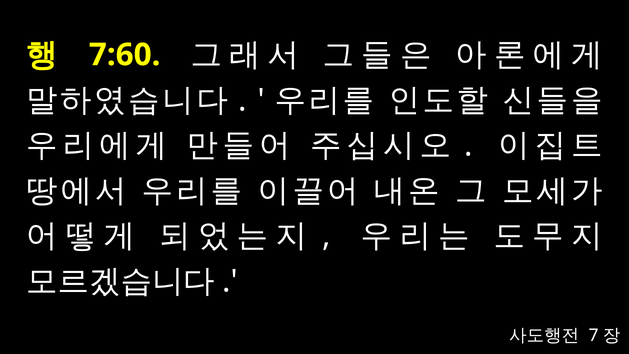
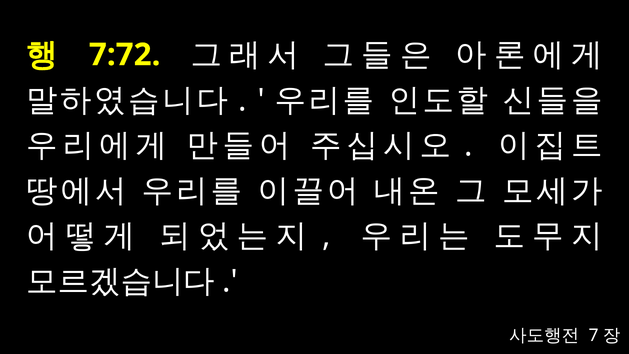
7:60: 7:60 -> 7:72
